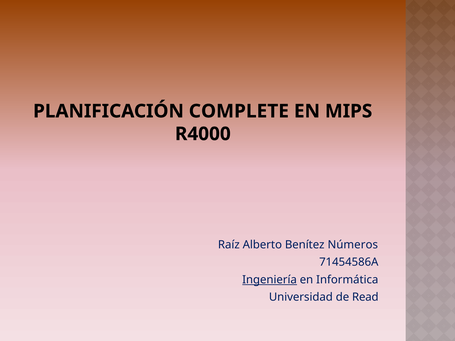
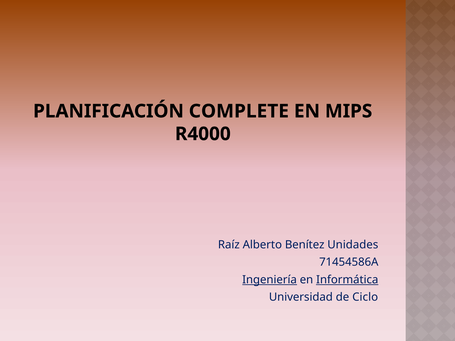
Números: Números -> Unidades
Informática underline: none -> present
Read: Read -> Ciclo
